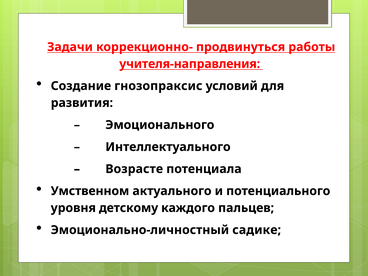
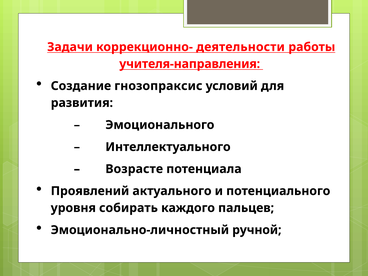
продвинуться: продвинуться -> деятельности
Умственном: Умственном -> Проявлений
детскому: детскому -> собирать
садике: садике -> ручной
